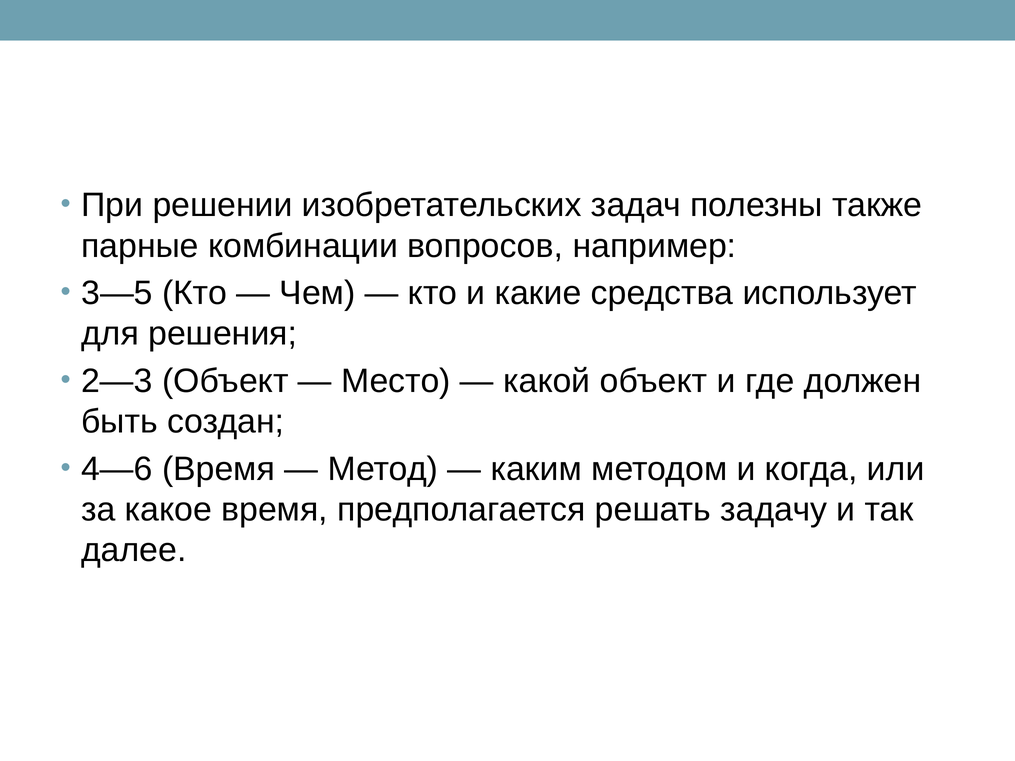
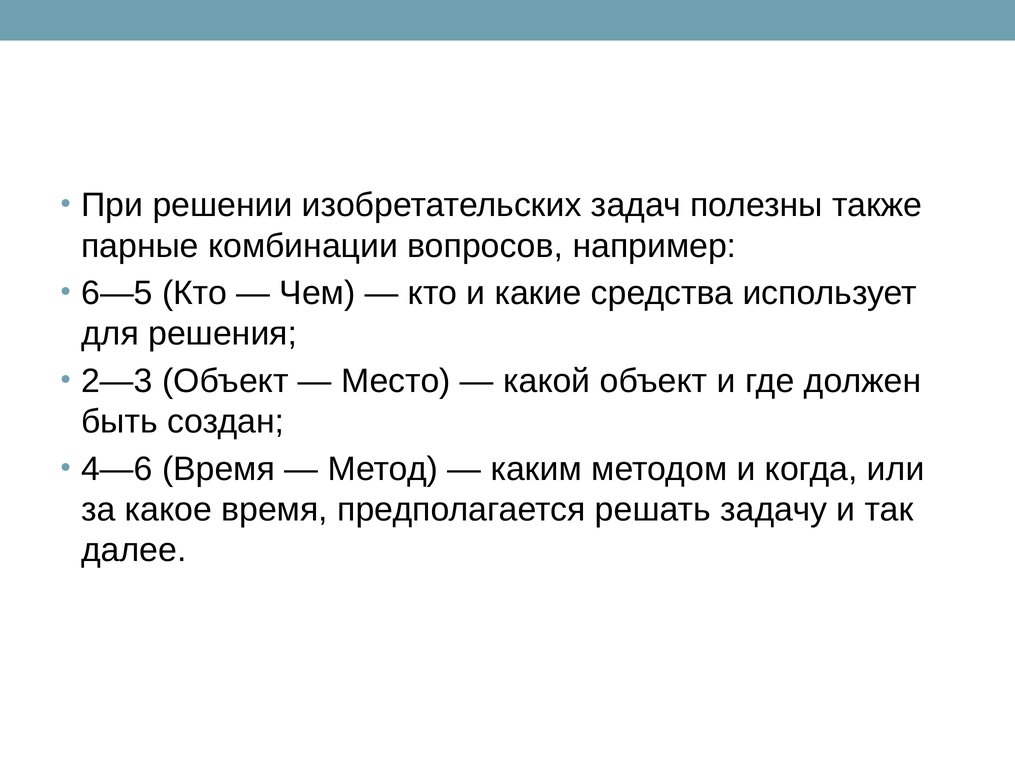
3—5: 3—5 -> 6—5
